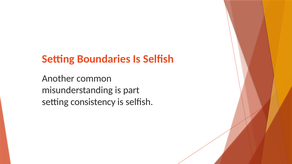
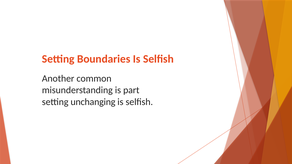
consistency: consistency -> unchanging
